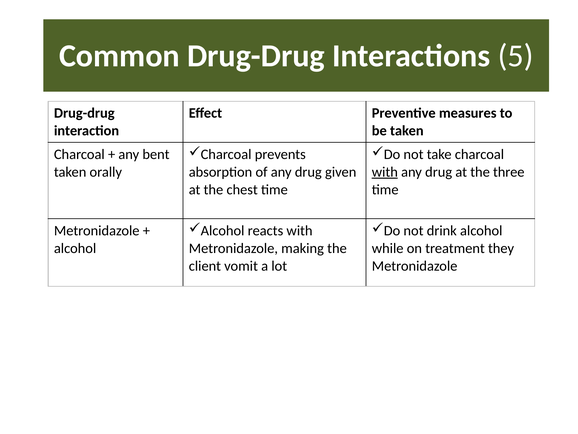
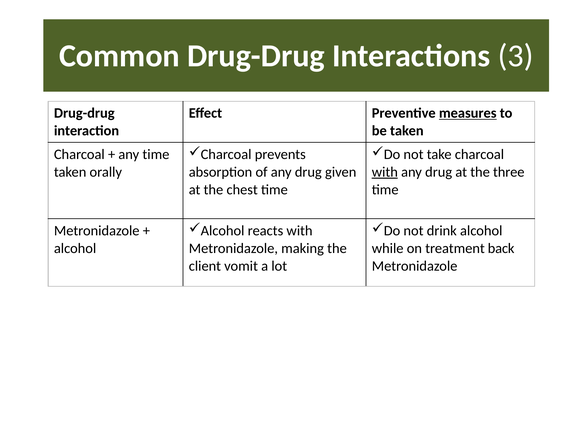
5: 5 -> 3
measures underline: none -> present
any bent: bent -> time
they: they -> back
